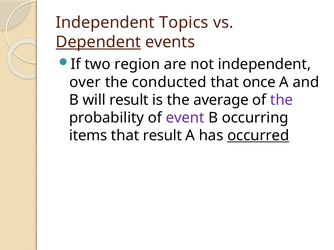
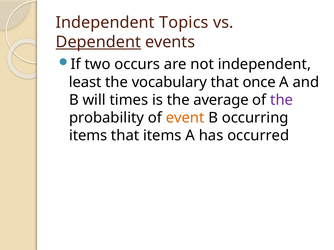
region: region -> occurs
over: over -> least
conducted: conducted -> vocabulary
will result: result -> times
event colour: purple -> orange
that result: result -> items
occurred underline: present -> none
